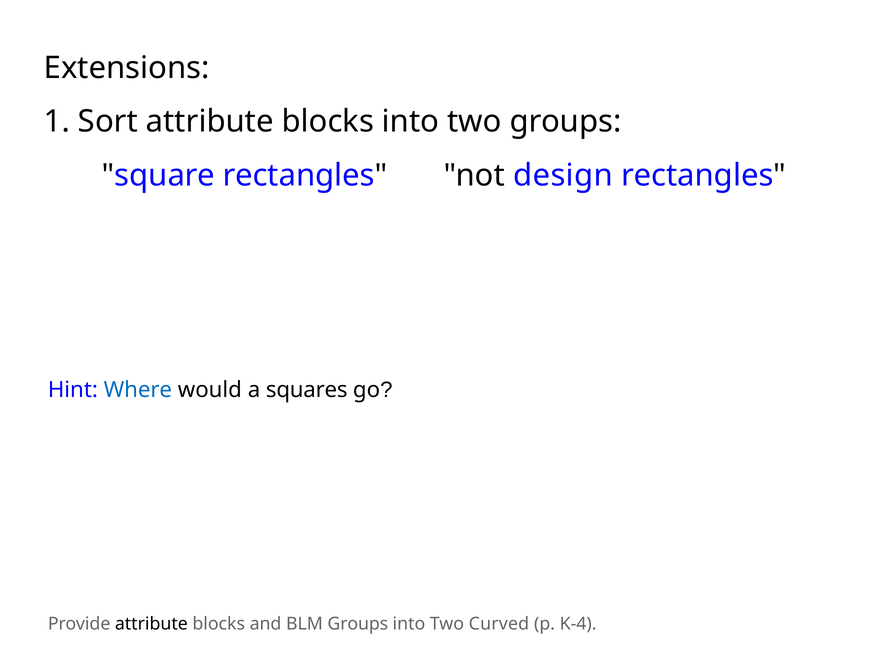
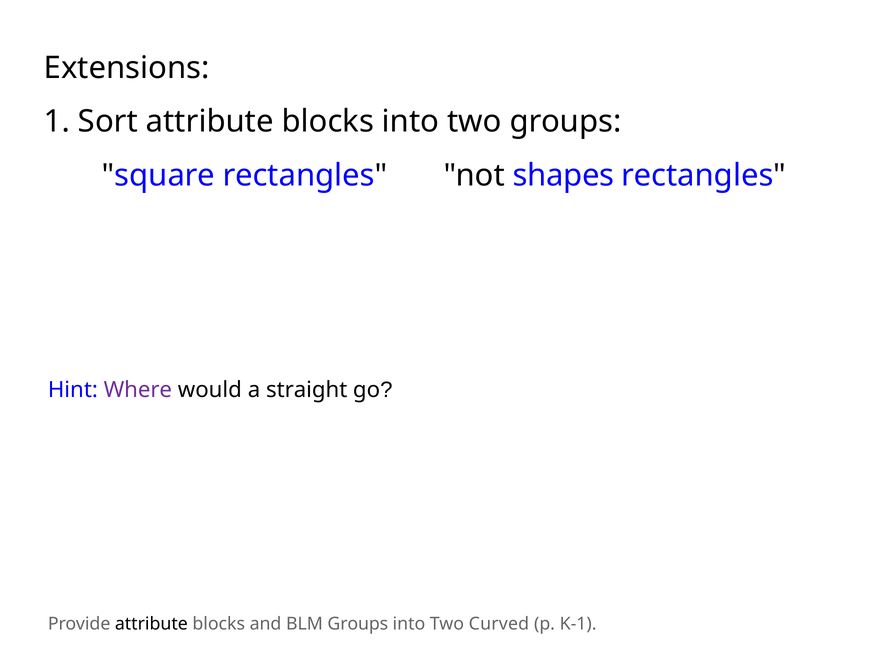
design: design -> shapes
Where colour: blue -> purple
squares: squares -> straight
K-4: K-4 -> K-1
